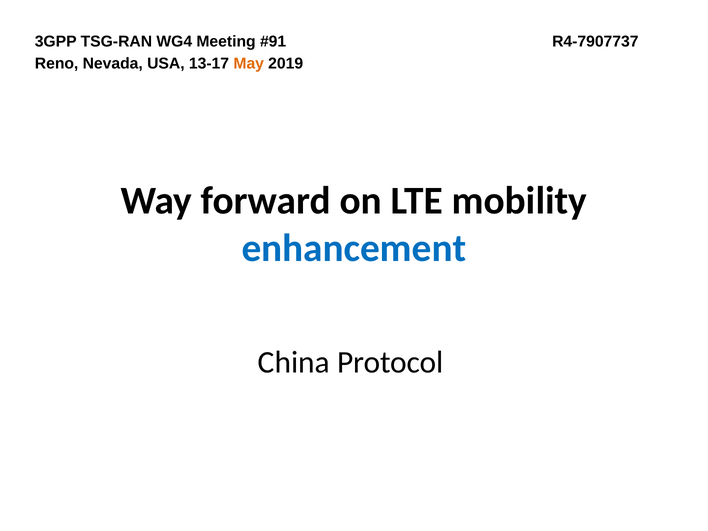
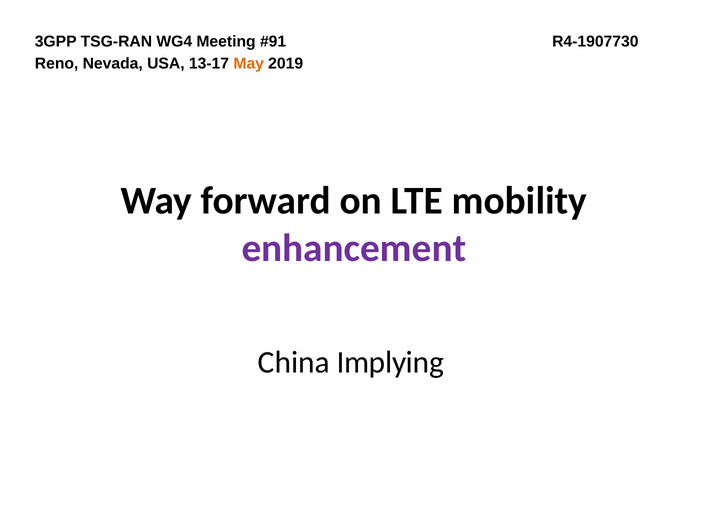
R4-7907737: R4-7907737 -> R4-1907730
enhancement colour: blue -> purple
Protocol: Protocol -> Implying
